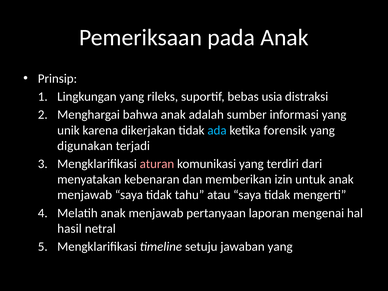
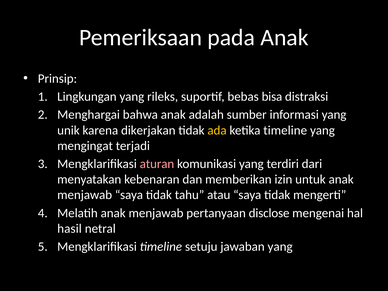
usia: usia -> bisa
ada colour: light blue -> yellow
ketika forensik: forensik -> timeline
digunakan: digunakan -> mengingat
laporan: laporan -> disclose
